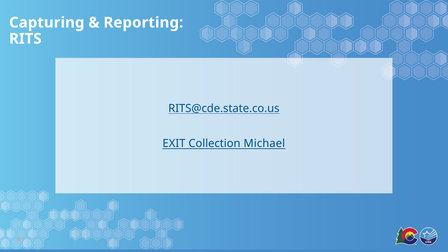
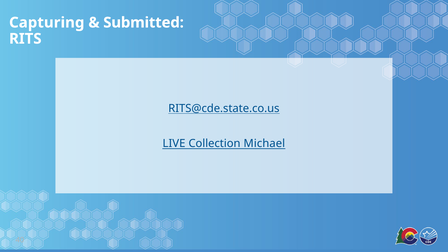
Reporting: Reporting -> Submitted
EXIT: EXIT -> LIVE
